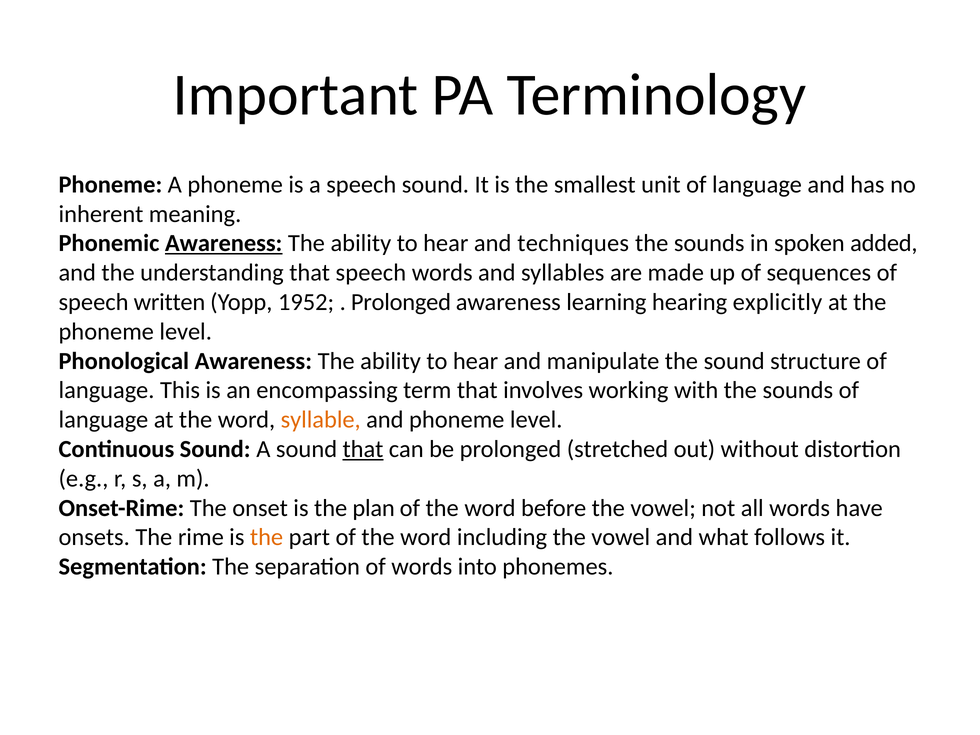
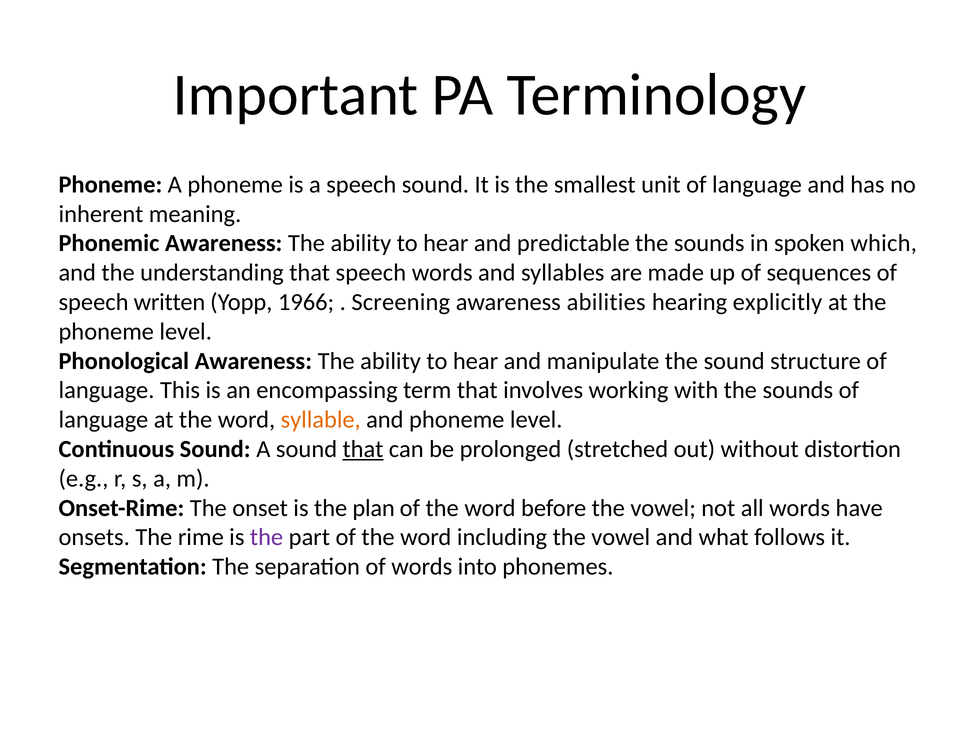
Awareness at (224, 243) underline: present -> none
techniques: techniques -> predictable
added: added -> which
1952: 1952 -> 1966
Prolonged at (401, 302): Prolonged -> Screening
learning: learning -> abilities
the at (267, 537) colour: orange -> purple
